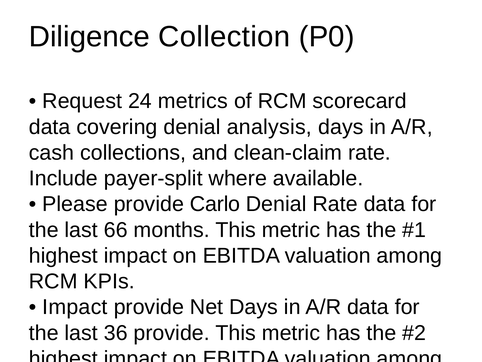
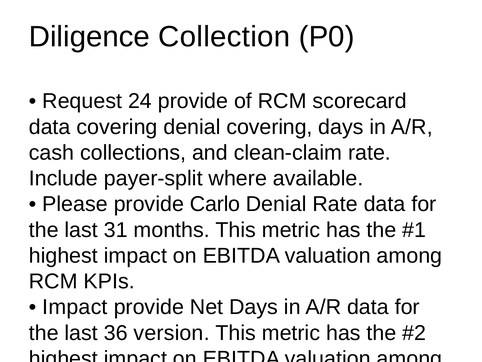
24 metrics: metrics -> provide
denial analysis: analysis -> covering
66: 66 -> 31
36 provide: provide -> version
